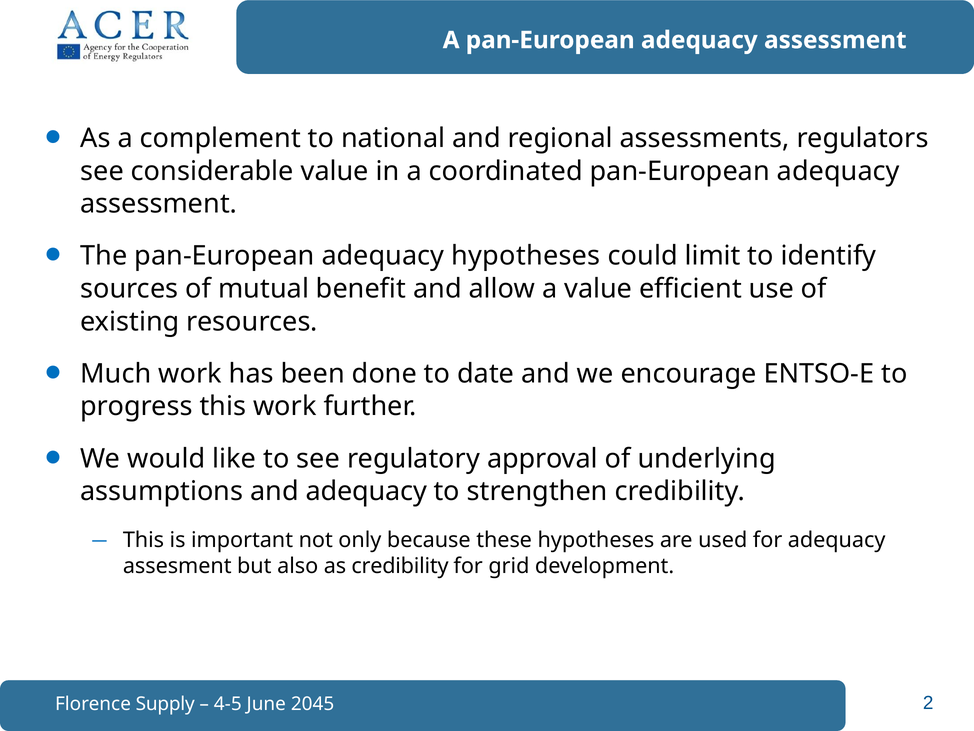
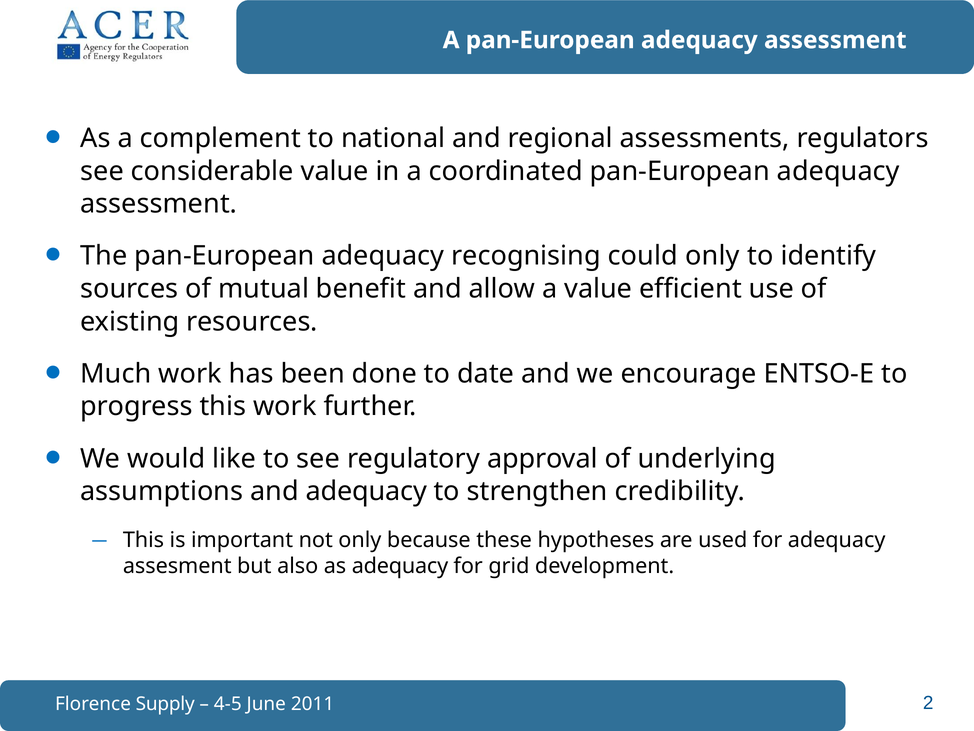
adequacy hypotheses: hypotheses -> recognising
could limit: limit -> only
as credibility: credibility -> adequacy
2045: 2045 -> 2011
